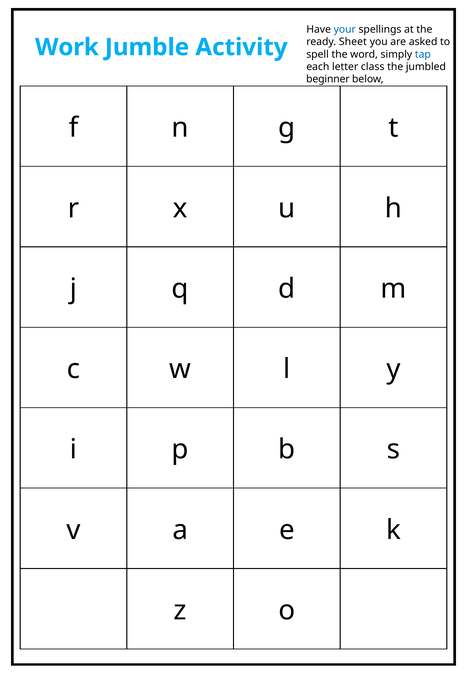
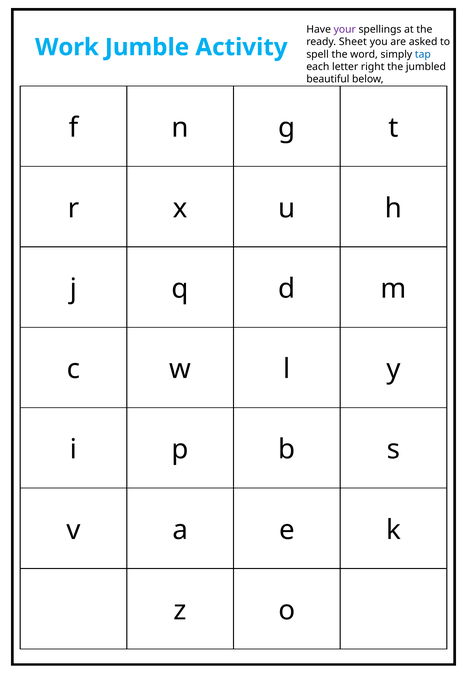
your colour: blue -> purple
class: class -> right
beginner: beginner -> beautiful
